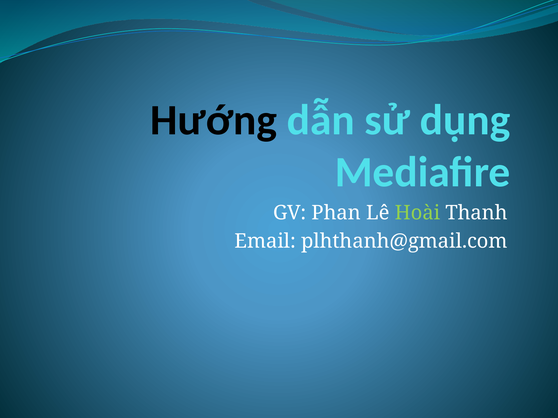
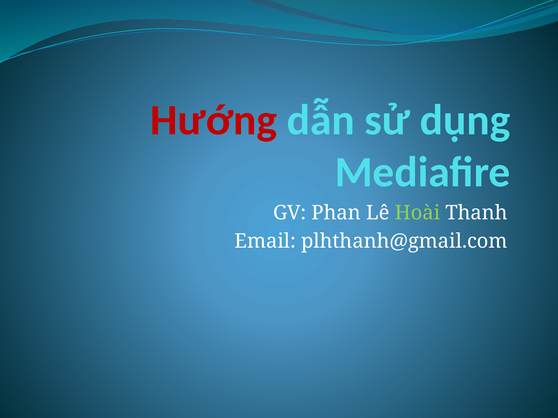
Hướng colour: black -> red
